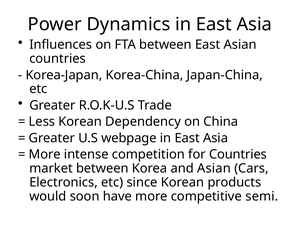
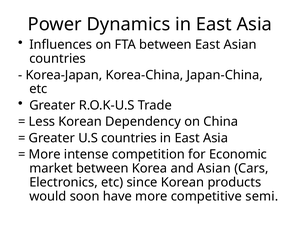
U.S webpage: webpage -> countries
for Countries: Countries -> Economic
